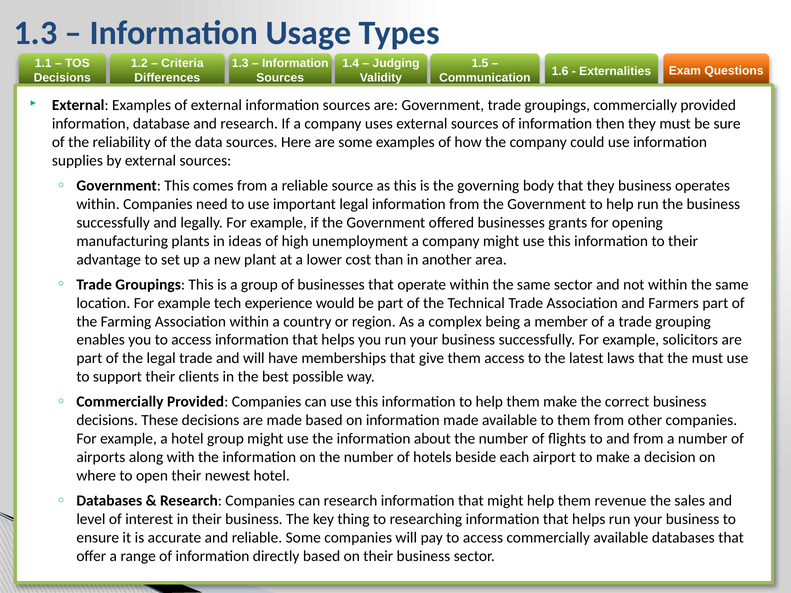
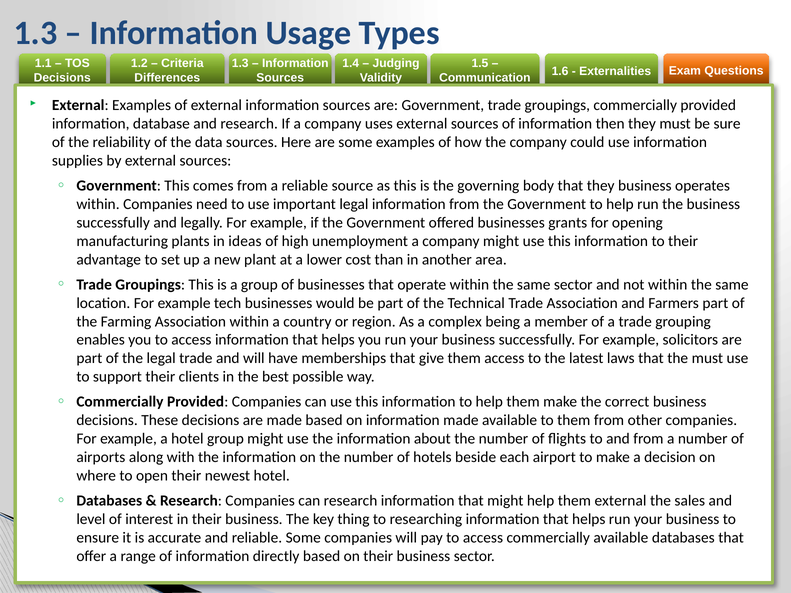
tech experience: experience -> businesses
them revenue: revenue -> external
